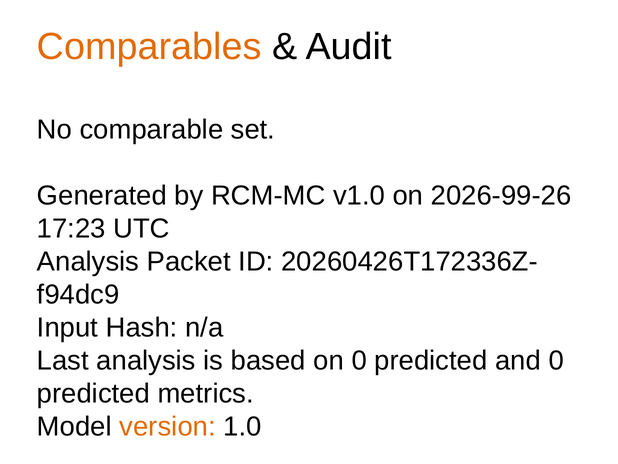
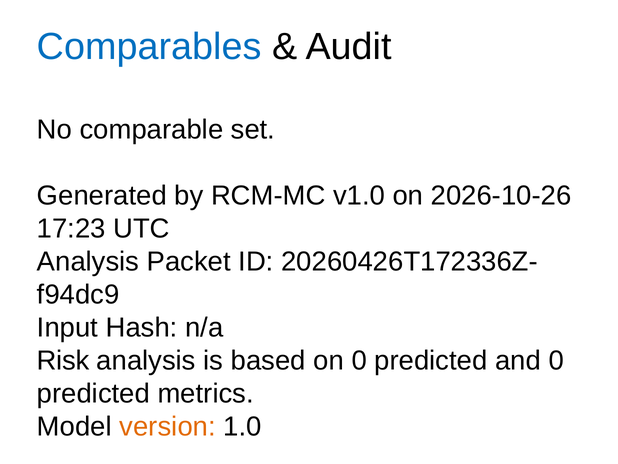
Comparables colour: orange -> blue
2026-99-26: 2026-99-26 -> 2026-10-26
Last: Last -> Risk
